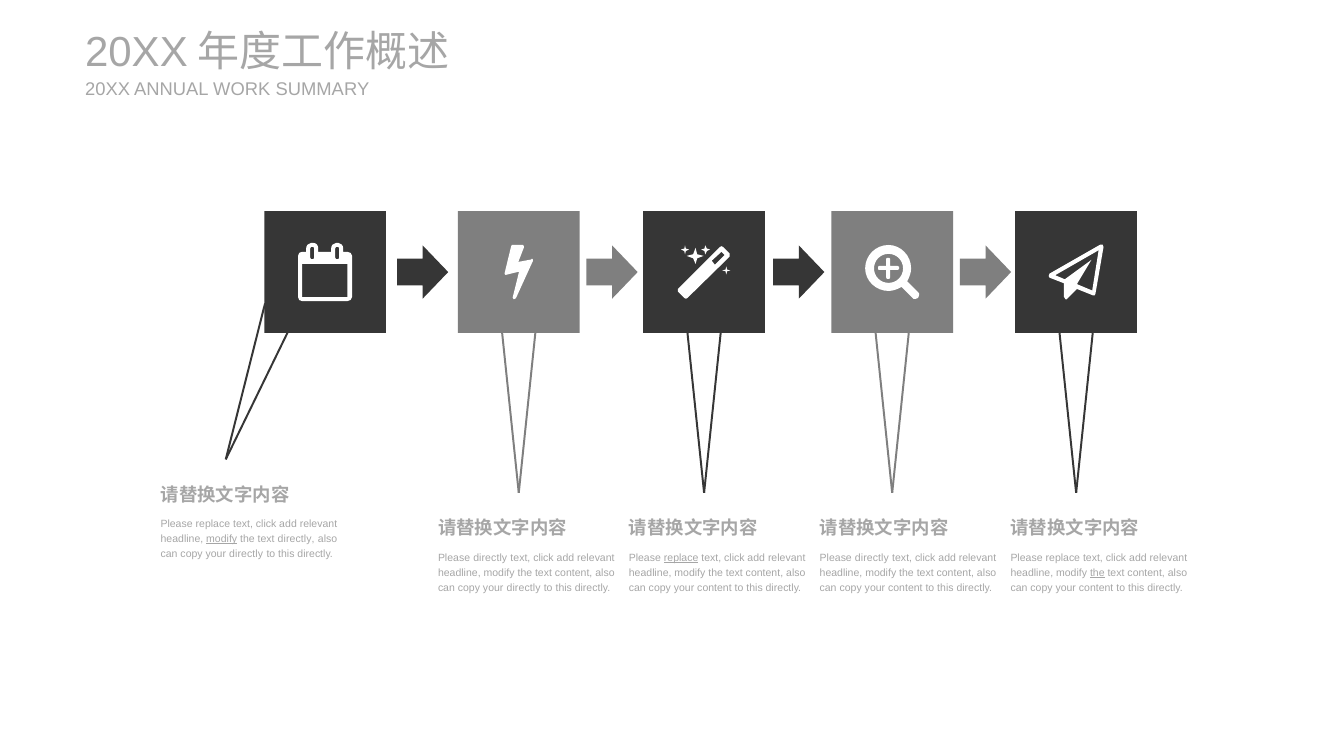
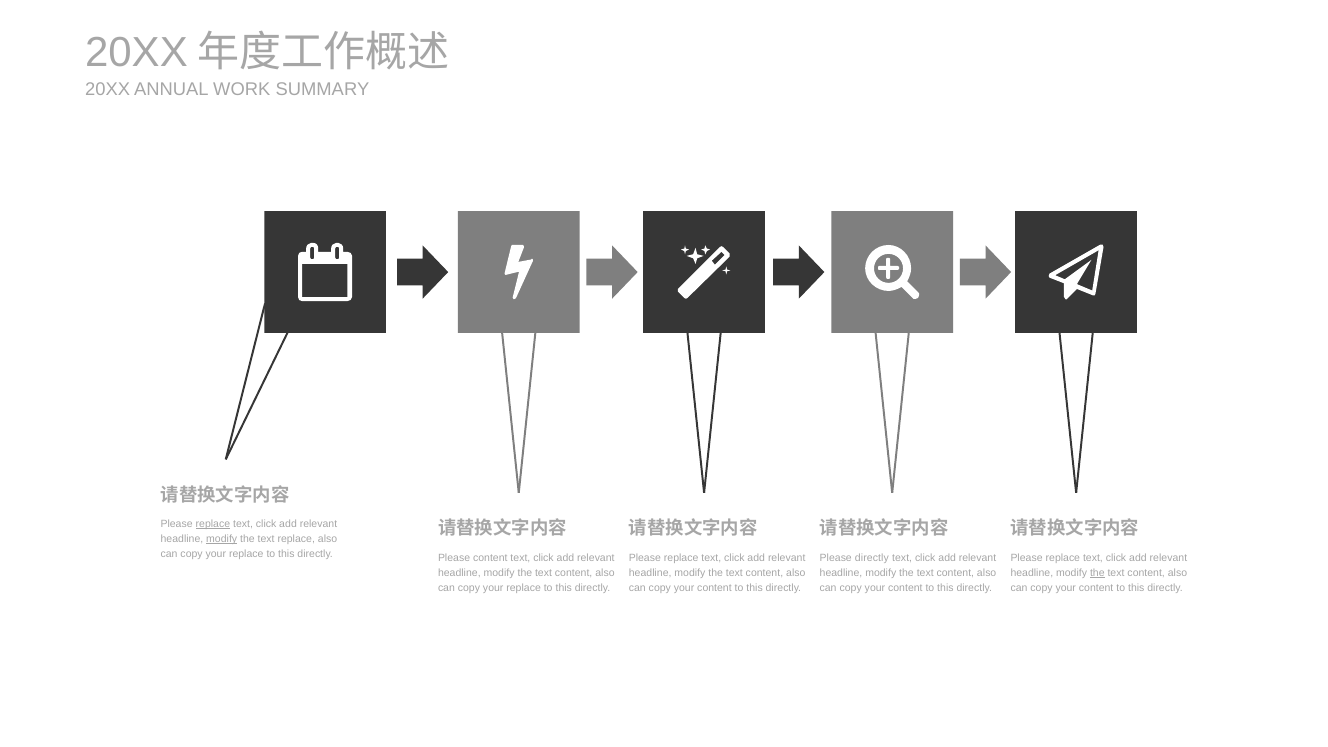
replace at (213, 524) underline: none -> present
text directly: directly -> replace
directly at (246, 554): directly -> replace
directly at (490, 558): directly -> content
replace at (681, 558) underline: present -> none
directly at (524, 588): directly -> replace
